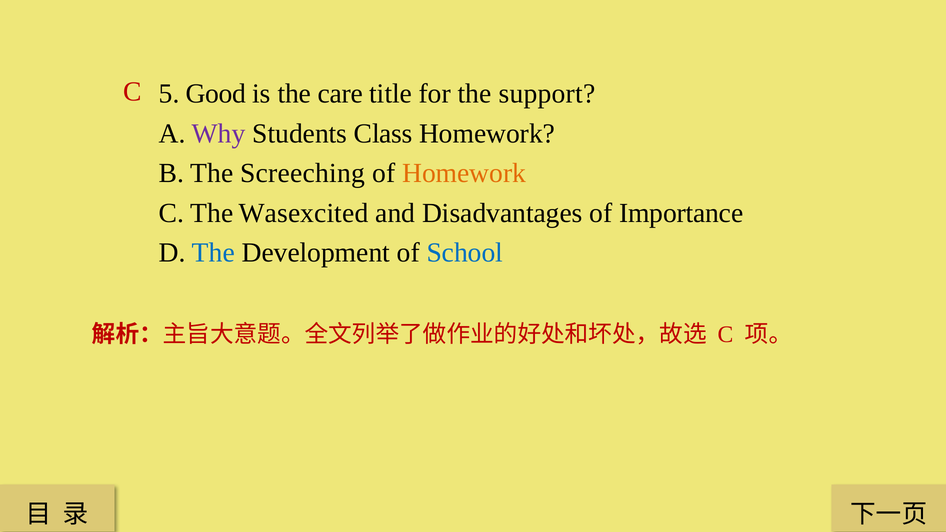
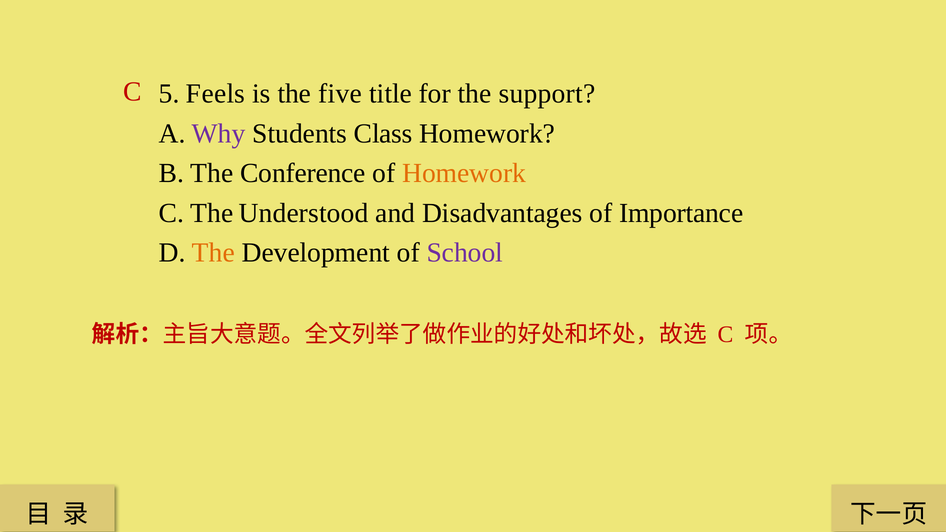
Good: Good -> Feels
care: care -> five
Screeching: Screeching -> Conference
Wasexcited: Wasexcited -> Understood
The at (213, 253) colour: blue -> orange
School colour: blue -> purple
